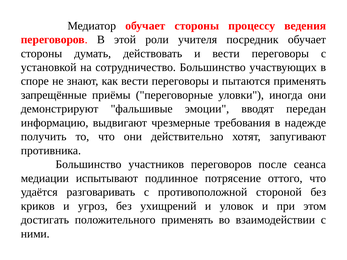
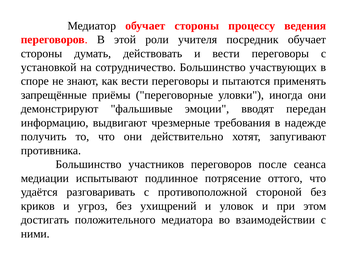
положительного применять: применять -> медиатора
